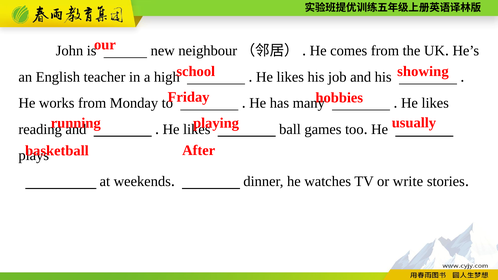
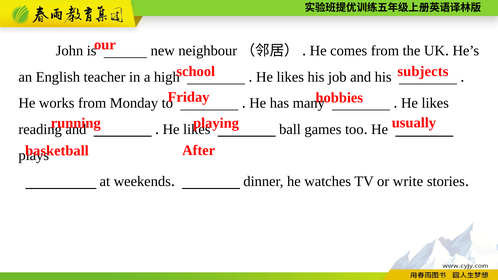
showing: showing -> subjects
